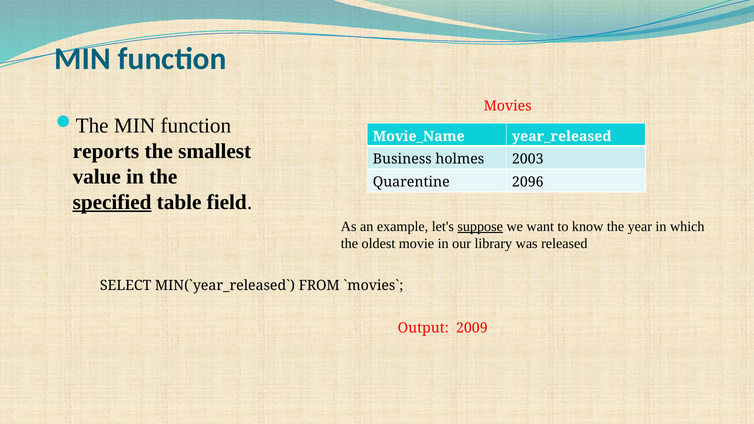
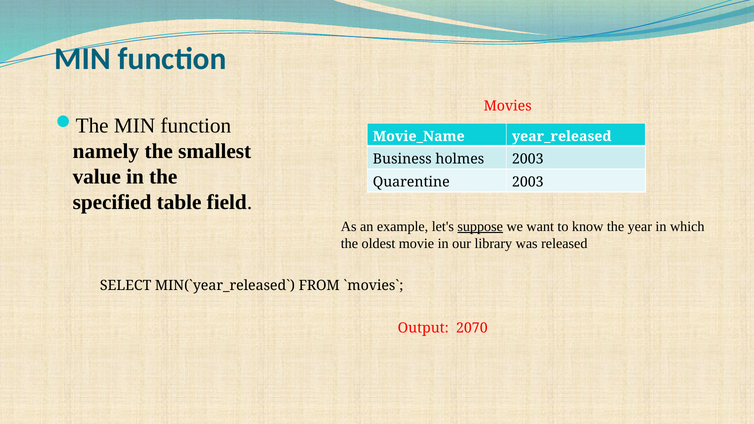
reports: reports -> namely
Quarentine 2096: 2096 -> 2003
specified underline: present -> none
2009: 2009 -> 2070
